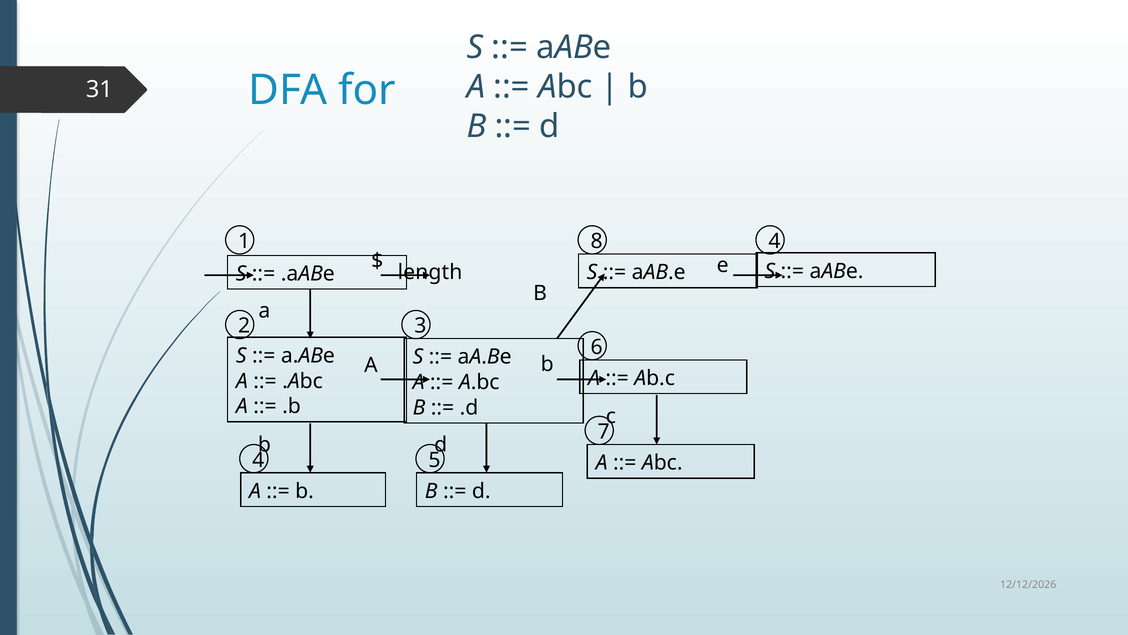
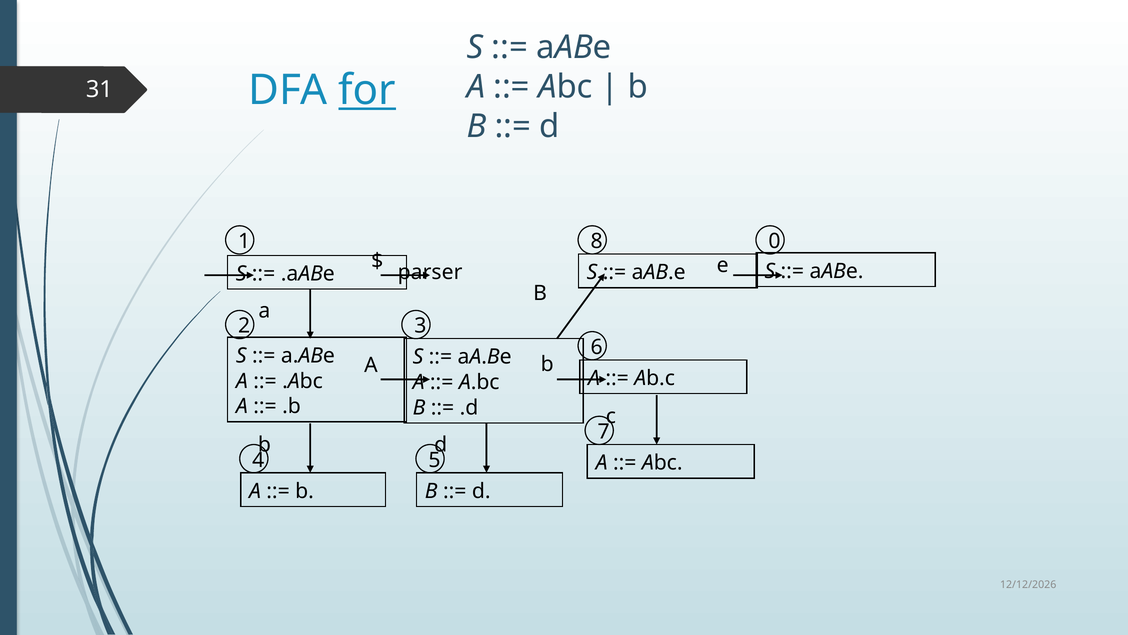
for underline: none -> present
8 4: 4 -> 0
length: length -> parser
